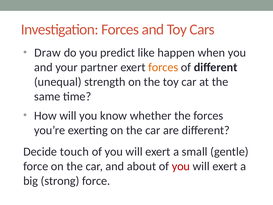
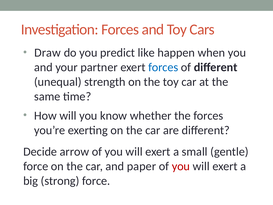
forces at (163, 67) colour: orange -> blue
touch: touch -> arrow
about: about -> paper
